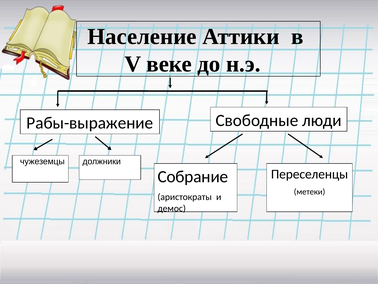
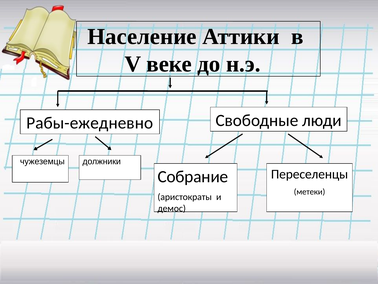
Рабы-выражение: Рабы-выражение -> Рабы-ежедневно
